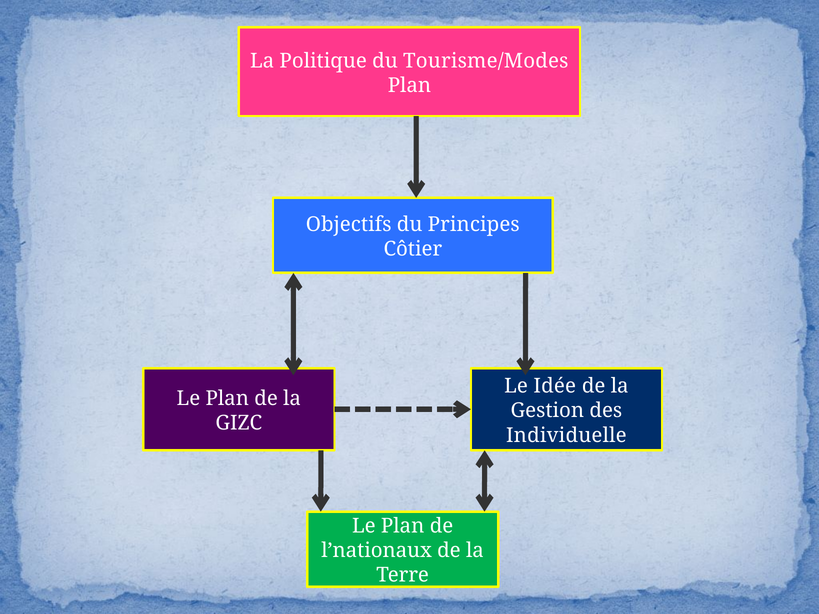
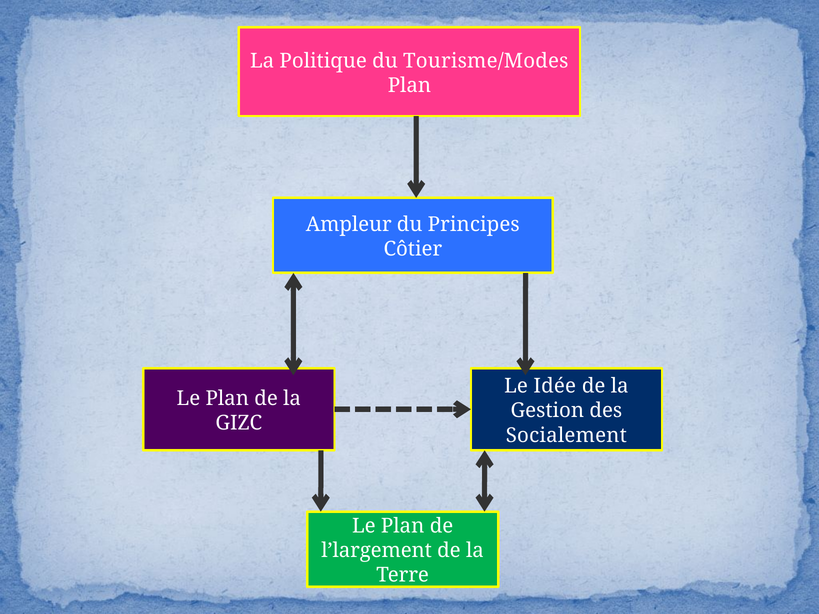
Objectifs: Objectifs -> Ampleur
Individuelle: Individuelle -> Socialement
l’nationaux: l’nationaux -> l’largement
